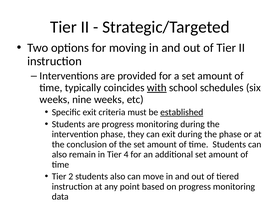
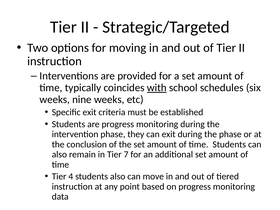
established underline: present -> none
4: 4 -> 7
2: 2 -> 4
